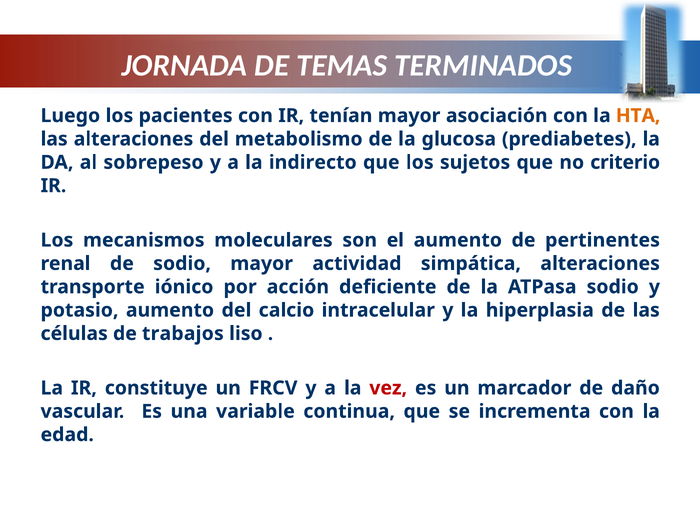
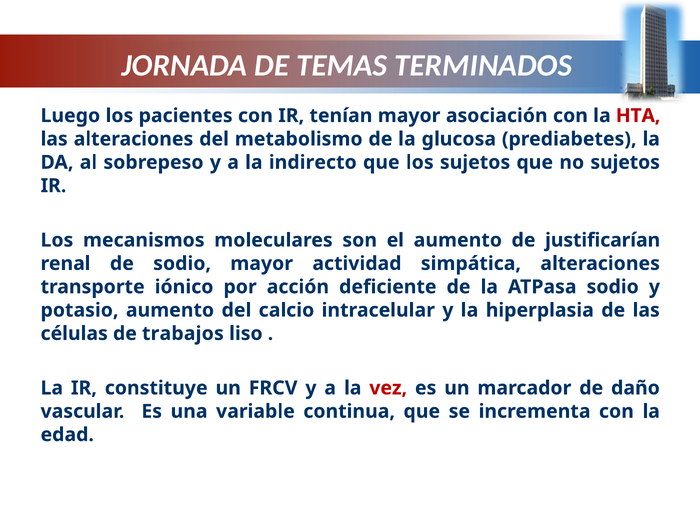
HTA colour: orange -> red
no criterio: criterio -> sujetos
pertinentes: pertinentes -> justificarían
